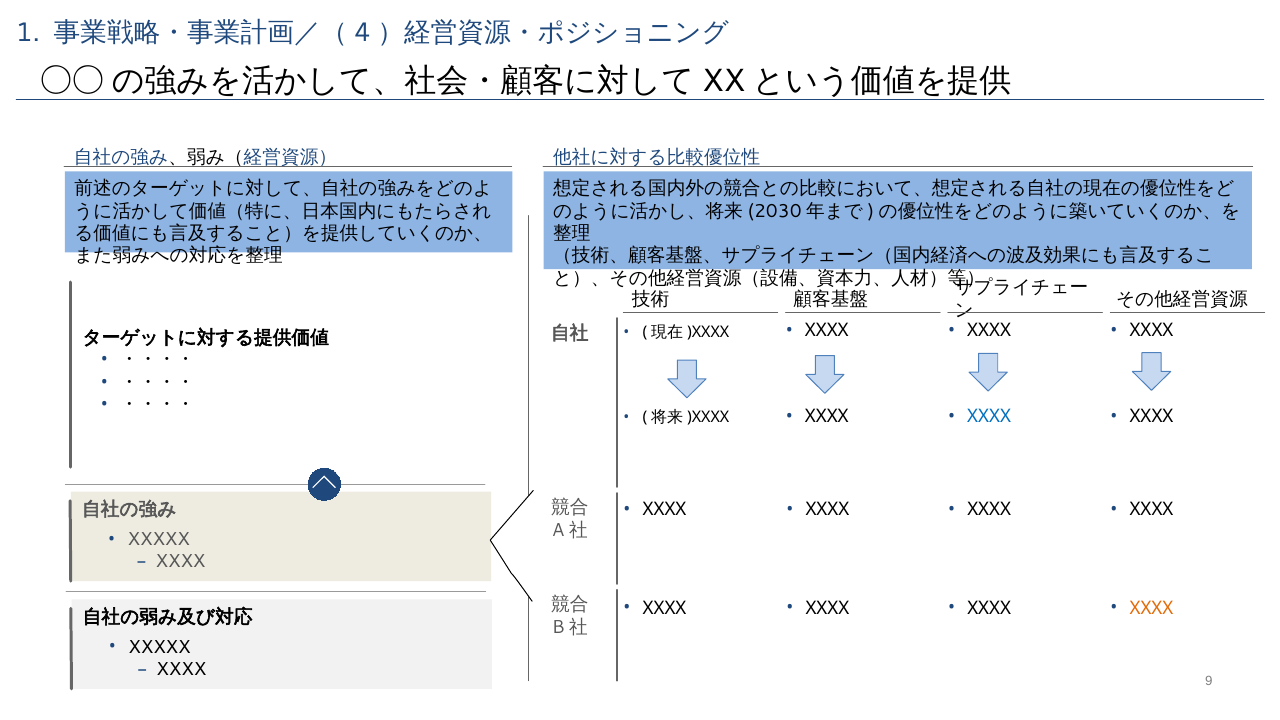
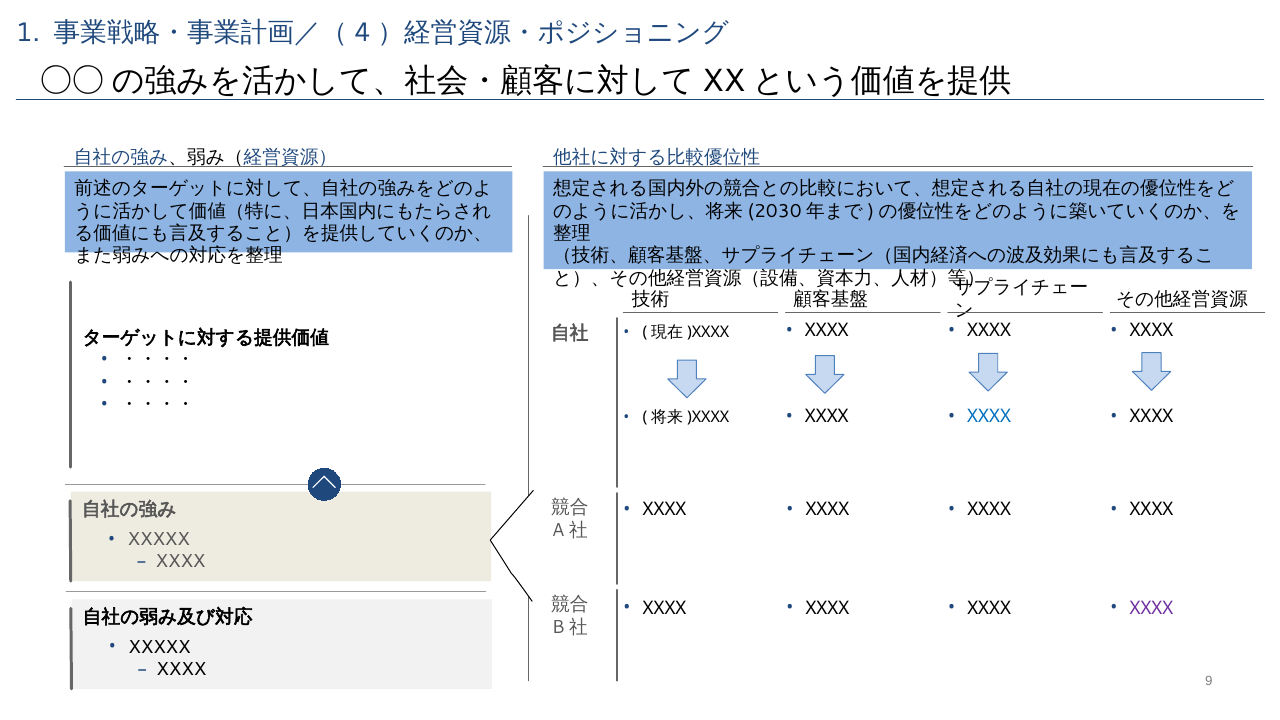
XXXX at (1151, 608) colour: orange -> purple
